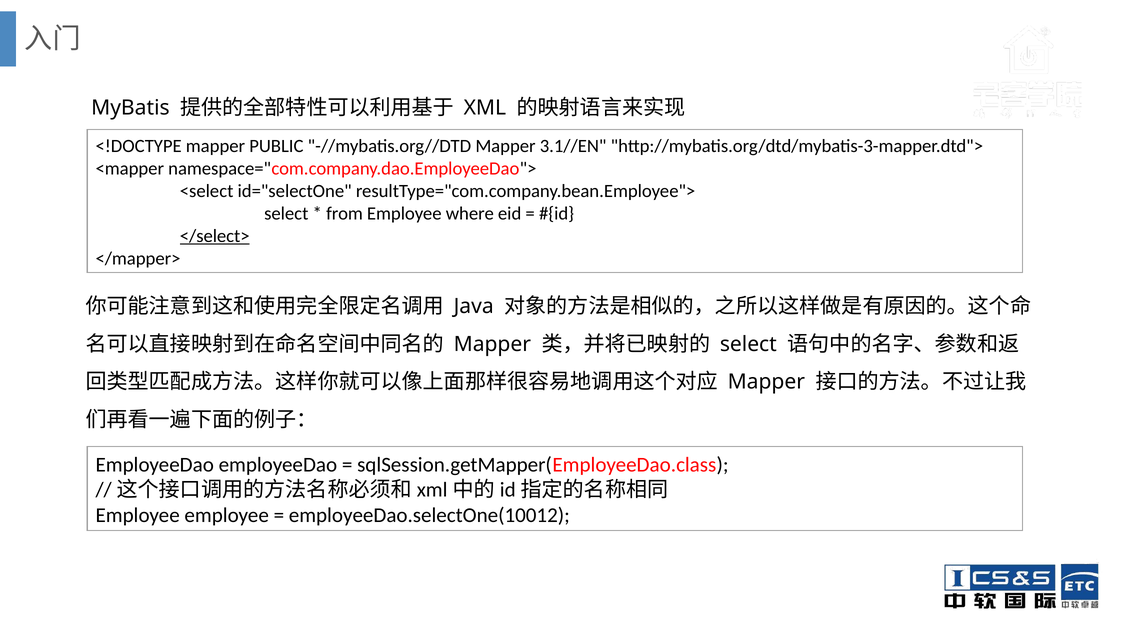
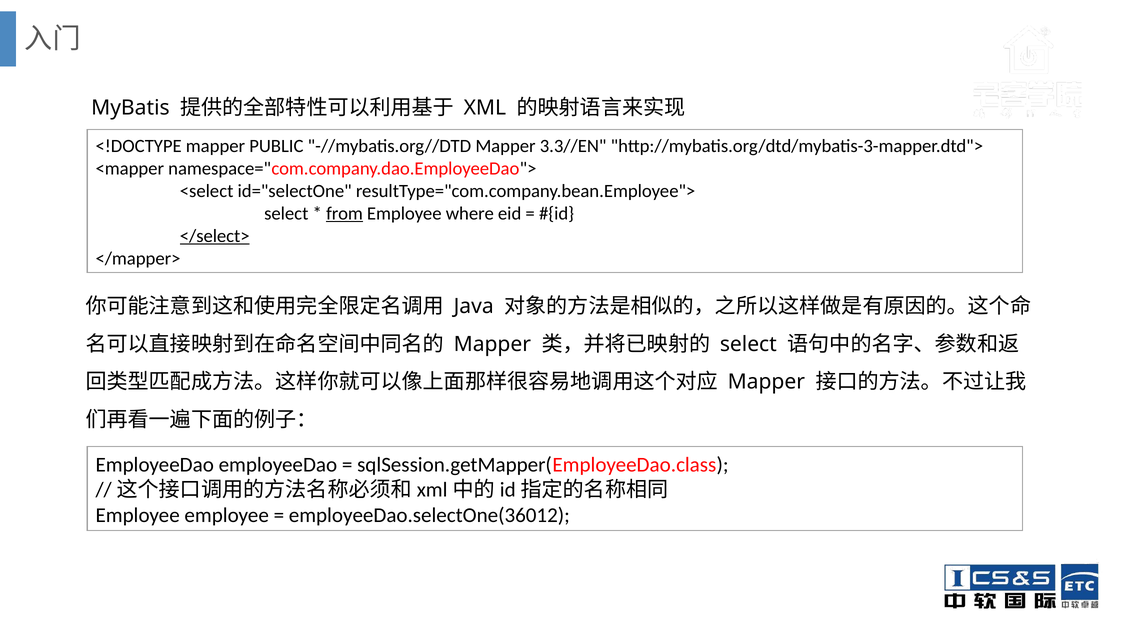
3.1//EN: 3.1//EN -> 3.3//EN
from underline: none -> present
employeeDao.selectOne(10012: employeeDao.selectOne(10012 -> employeeDao.selectOne(36012
